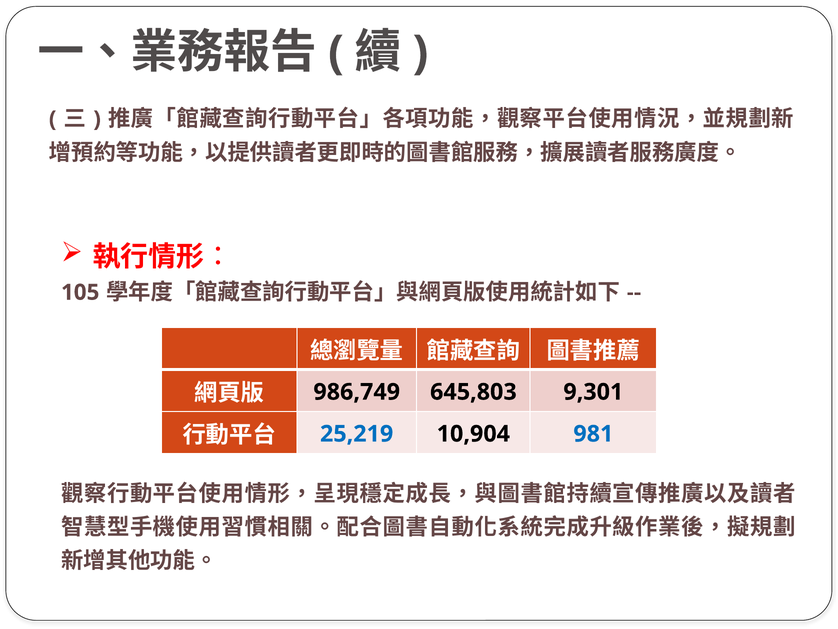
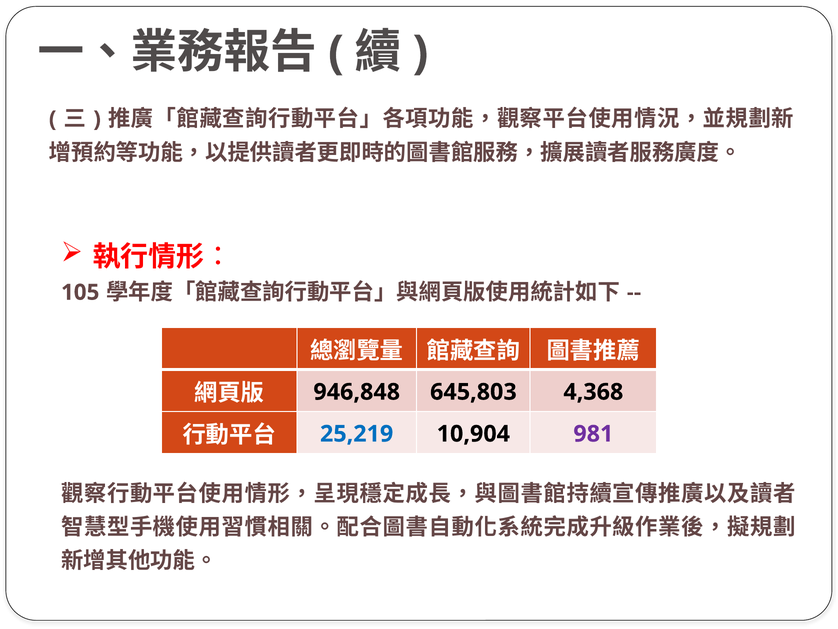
986,749: 986,749 -> 946,848
9,301: 9,301 -> 4,368
981 colour: blue -> purple
